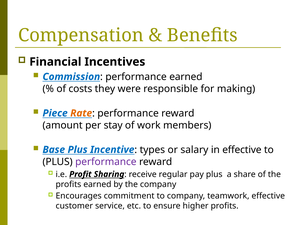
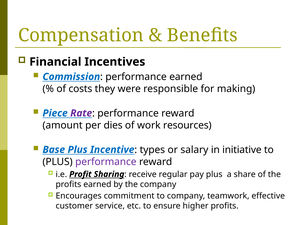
Rate colour: orange -> purple
stay: stay -> dies
members: members -> resources
in effective: effective -> initiative
